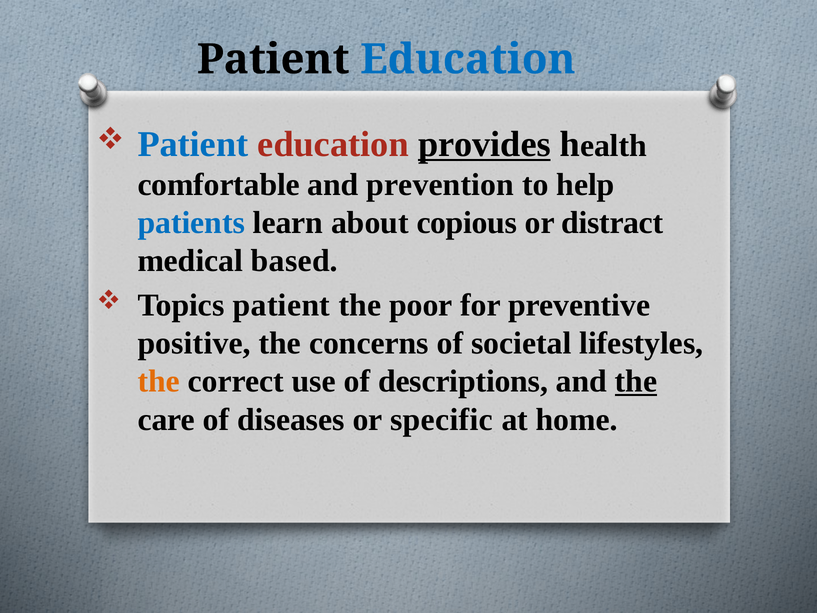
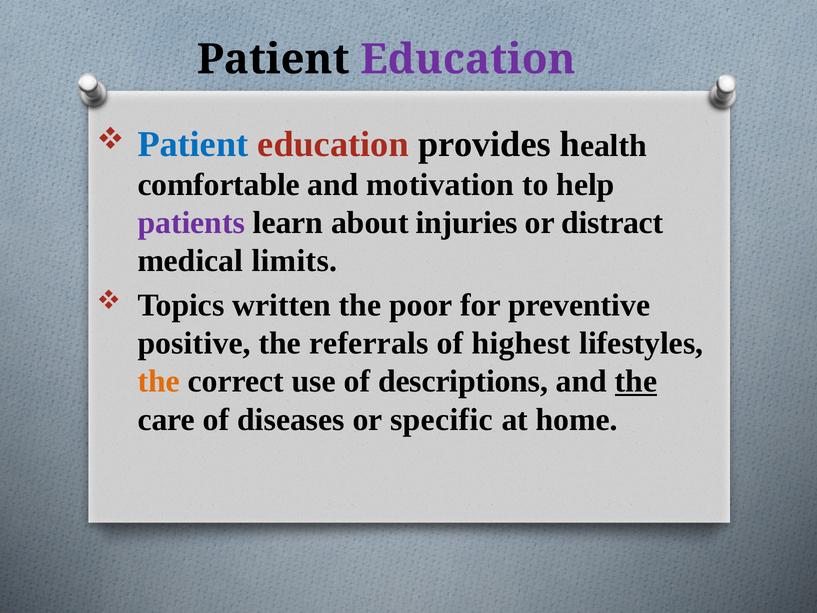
Education at (468, 59) colour: blue -> purple
provides underline: present -> none
prevention: prevention -> motivation
patients colour: blue -> purple
copious: copious -> injuries
based: based -> limits
Topics patient: patient -> written
concerns: concerns -> referrals
societal: societal -> highest
